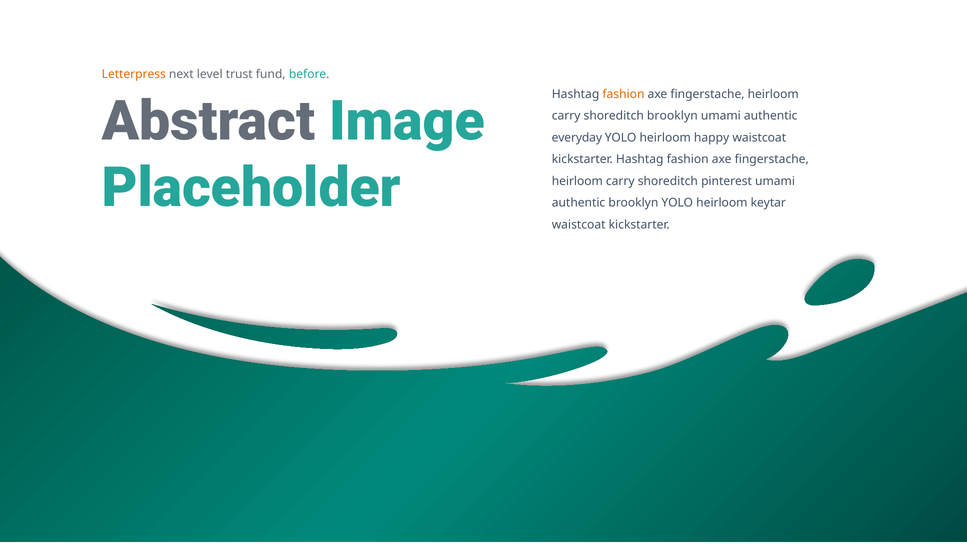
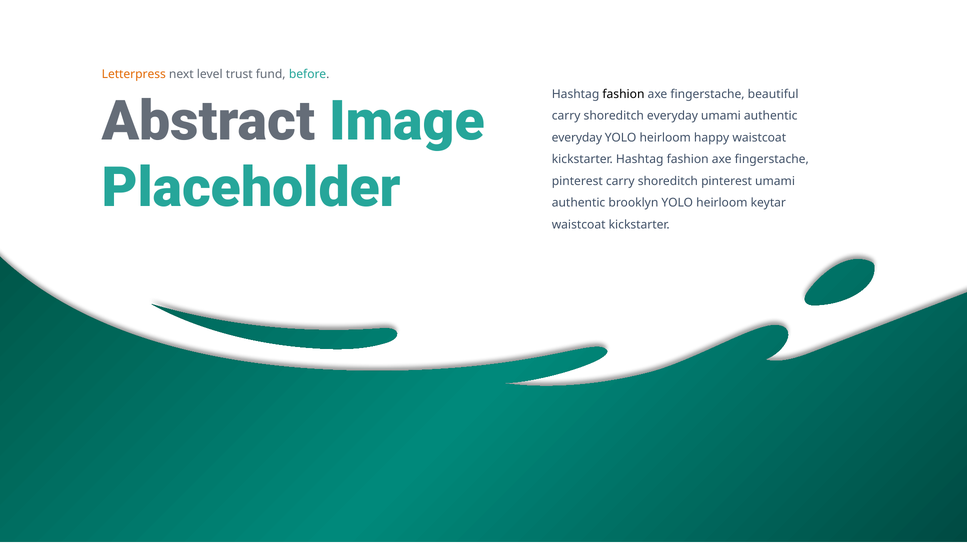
fashion at (623, 94) colour: orange -> black
heirloom at (773, 94): heirloom -> beautiful
shoreditch brooklyn: brooklyn -> everyday
heirloom at (577, 181): heirloom -> pinterest
